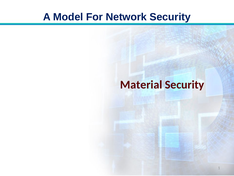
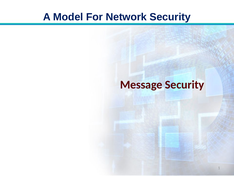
Material: Material -> Message
